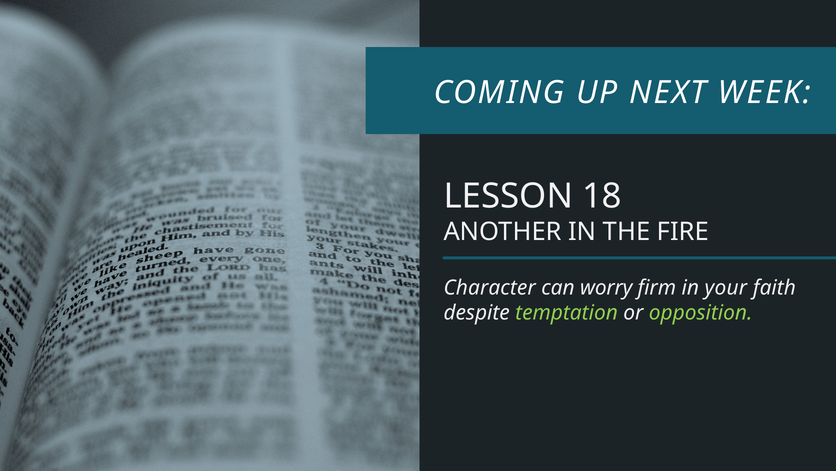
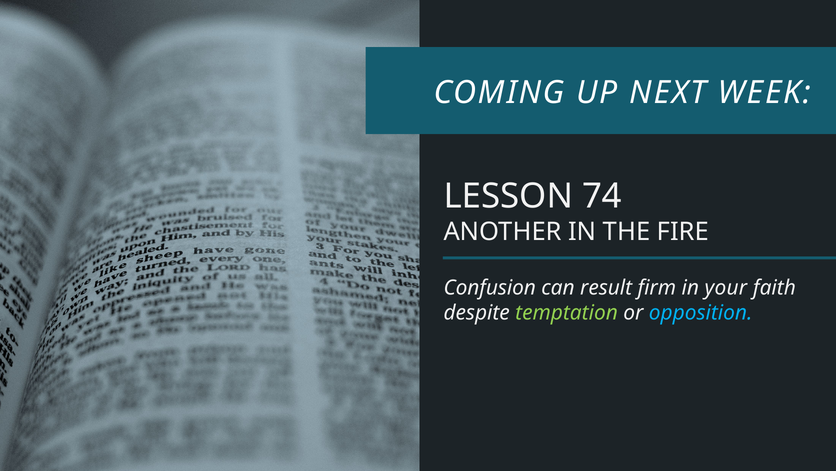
18: 18 -> 74
Character: Character -> Confusion
worry: worry -> result
opposition colour: light green -> light blue
